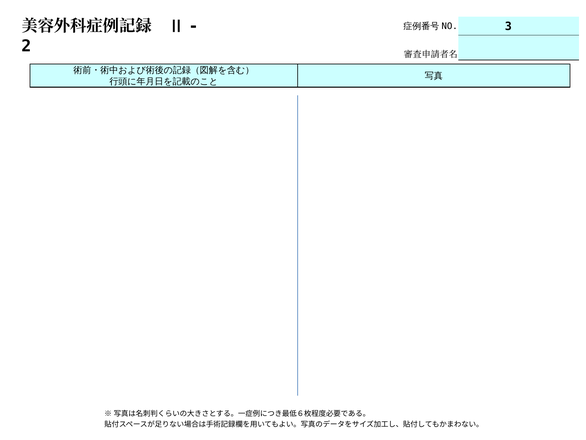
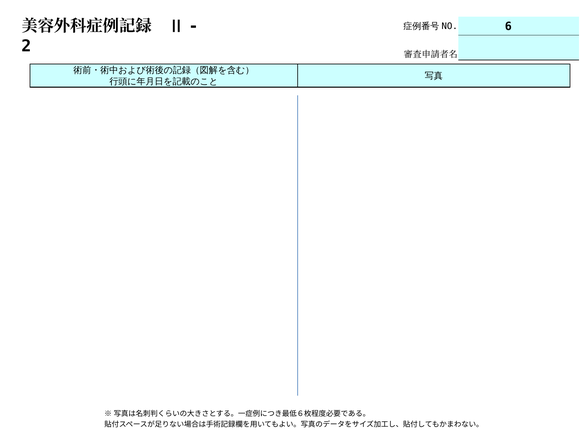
3: 3 -> 6
